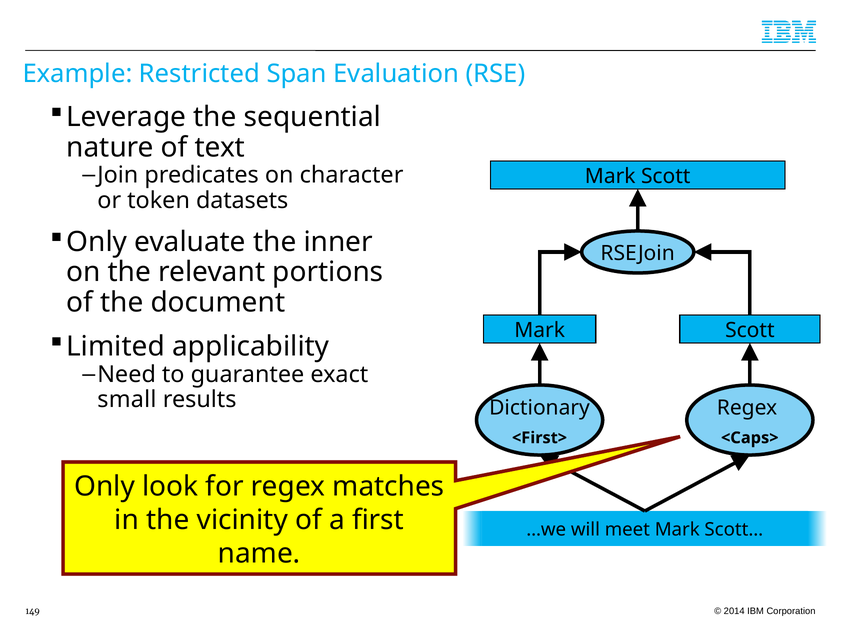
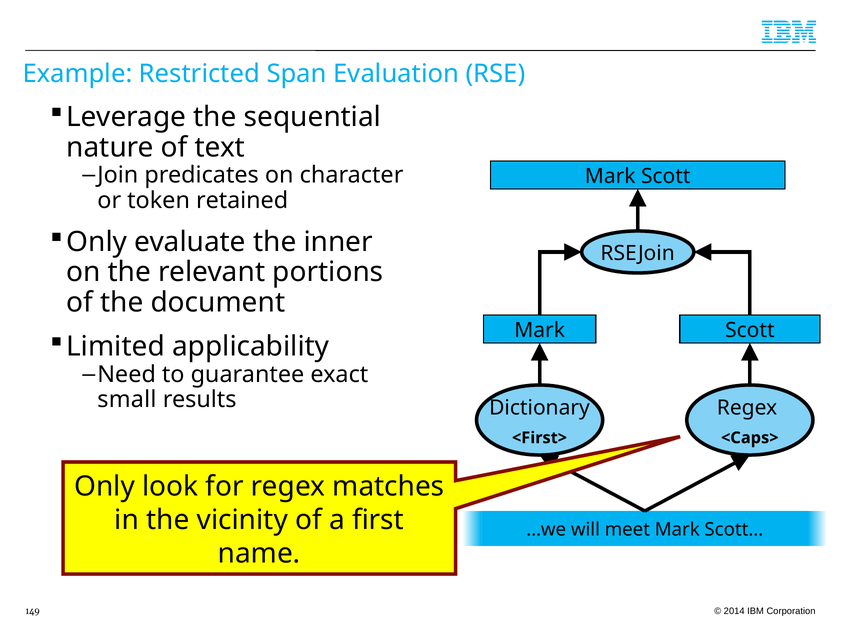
datasets: datasets -> retained
